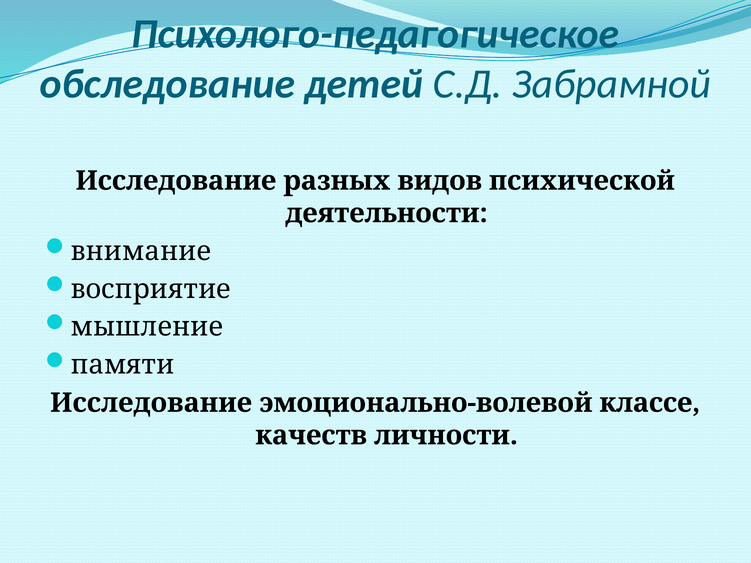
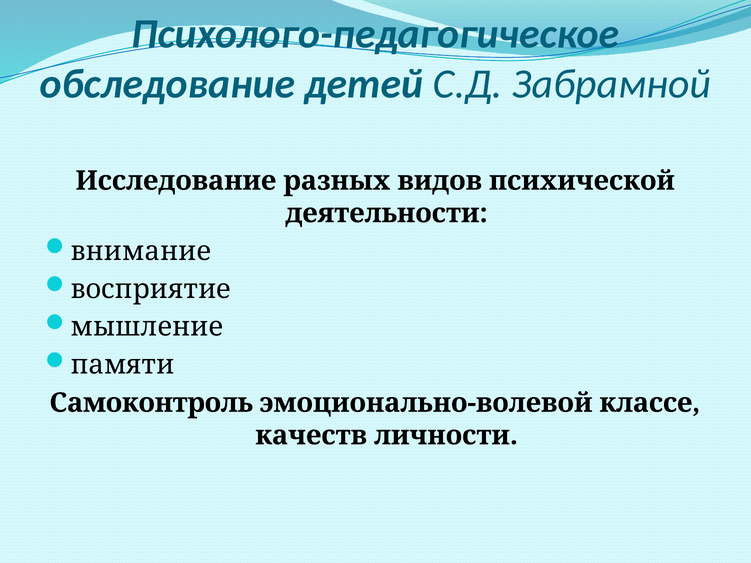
Исследование at (151, 403): Исследование -> Самоконтроль
